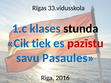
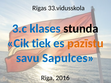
1.c: 1.c -> 3.c
pazīstu colour: red -> orange
Pasaules: Pasaules -> Sapulces
